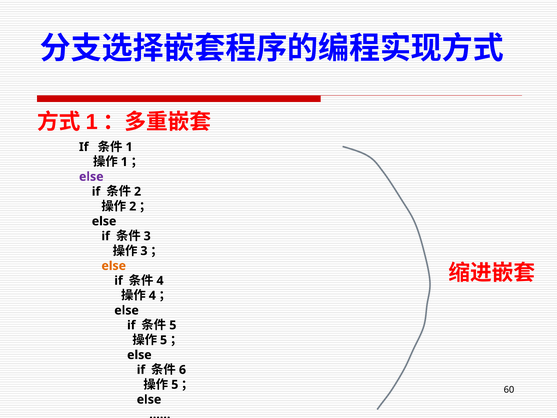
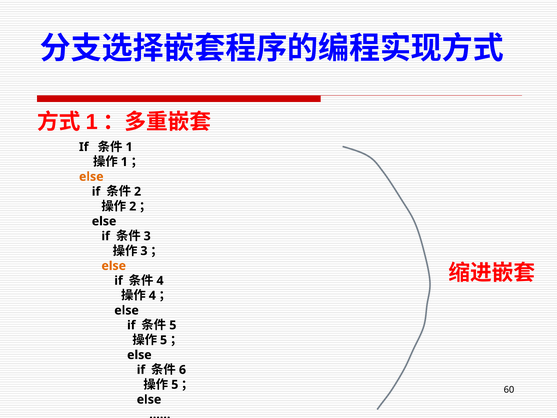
else at (91, 177) colour: purple -> orange
